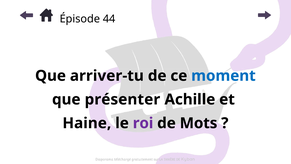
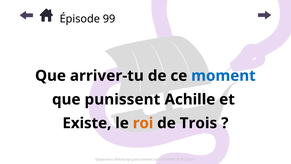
44: 44 -> 99
présenter: présenter -> punissent
Haine: Haine -> Existe
roi colour: purple -> orange
Mots: Mots -> Trois
